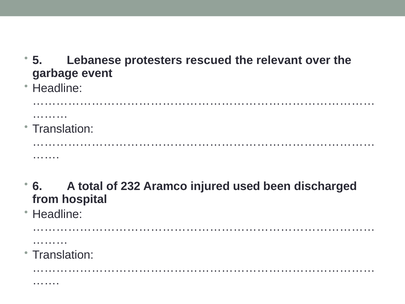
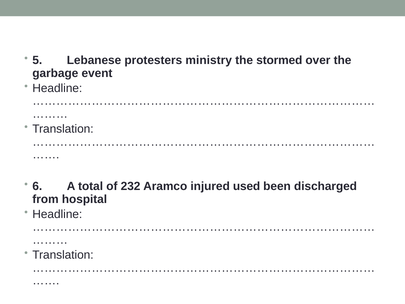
rescued: rescued -> ministry
relevant: relevant -> stormed
